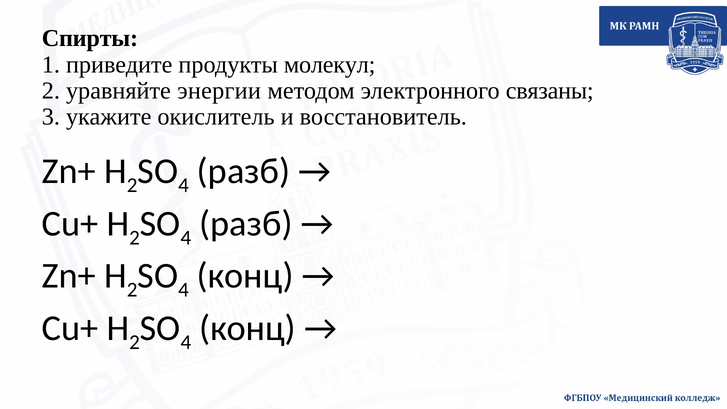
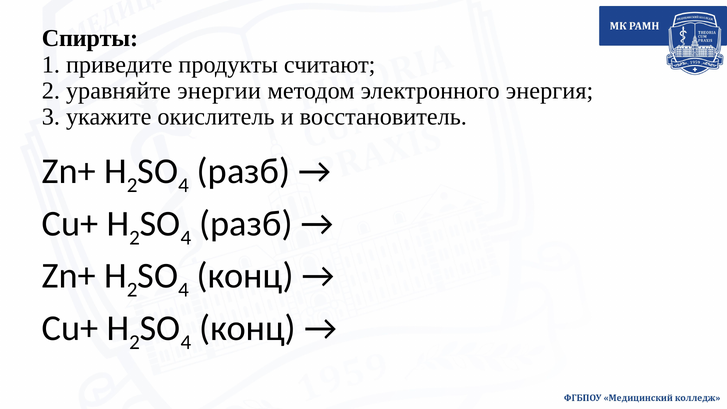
молекул: молекул -> считают
связаны: связаны -> энергия
